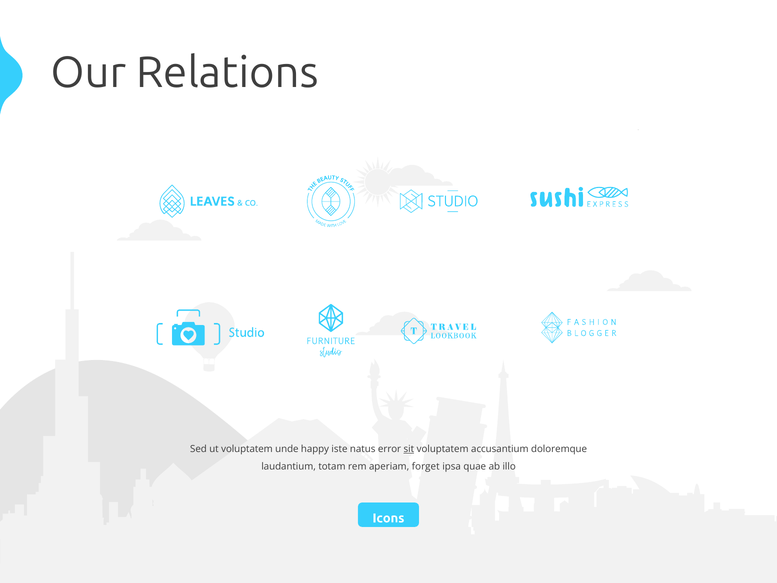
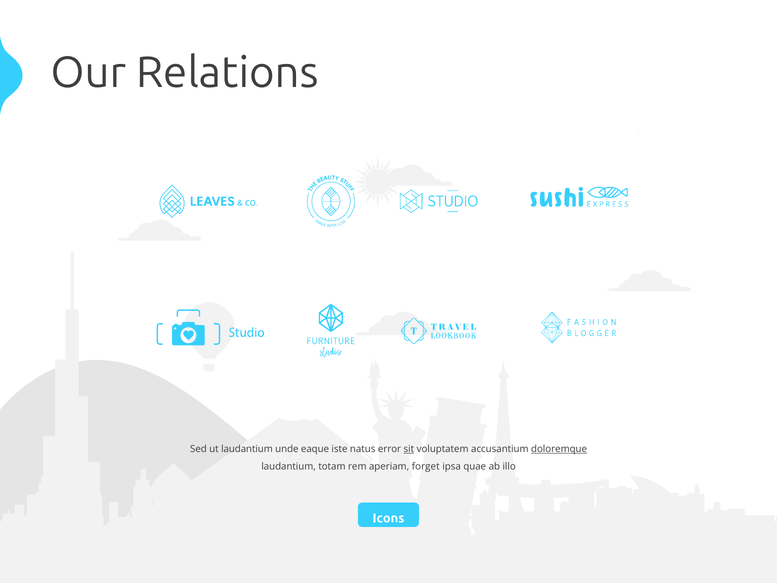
ut voluptatem: voluptatem -> laudantium
happy: happy -> eaque
doloremque underline: none -> present
